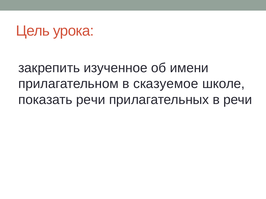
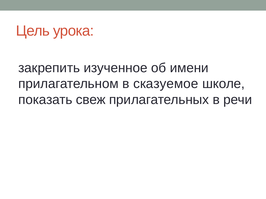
показать речи: речи -> свеж
